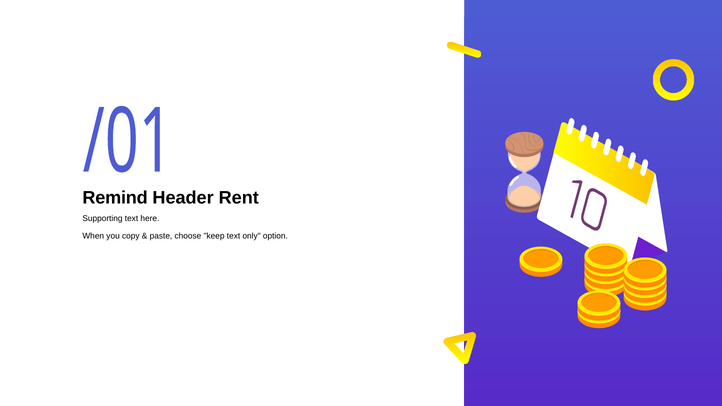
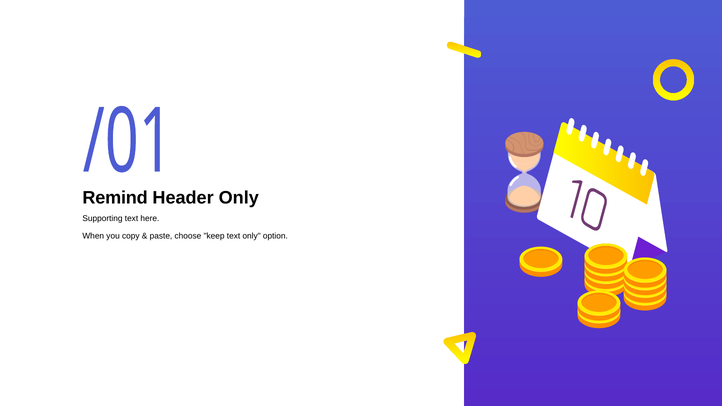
Header Rent: Rent -> Only
